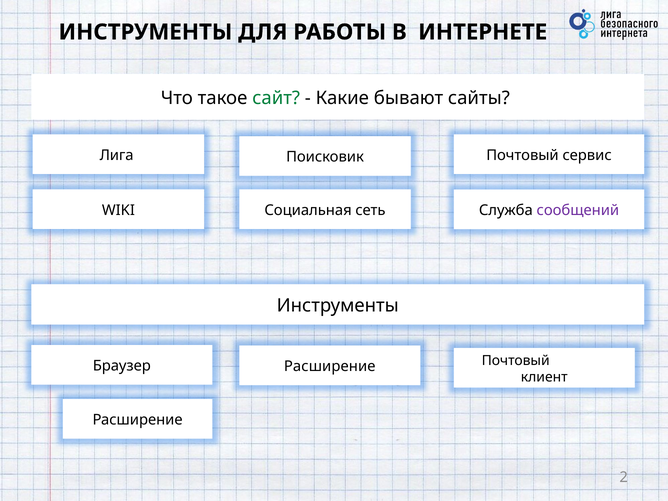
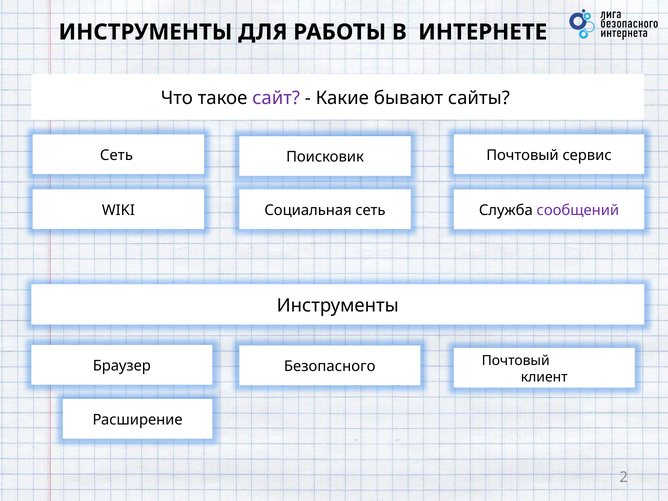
сайт colour: green -> purple
Лига at (117, 155): Лига -> Сеть
Расширение at (330, 366): Расширение -> Безопасного
